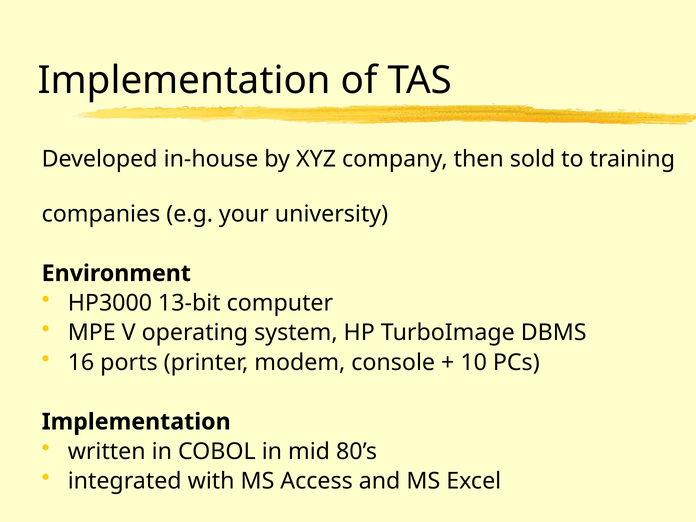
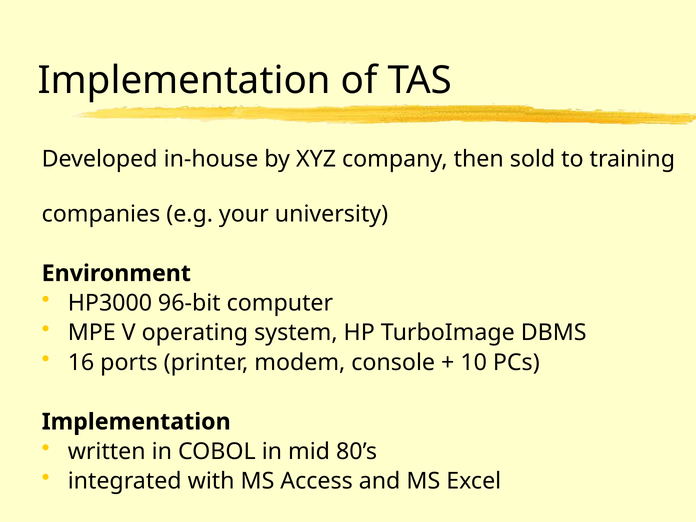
13-bit: 13-bit -> 96-bit
